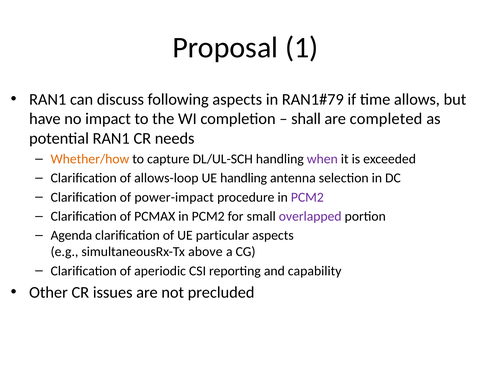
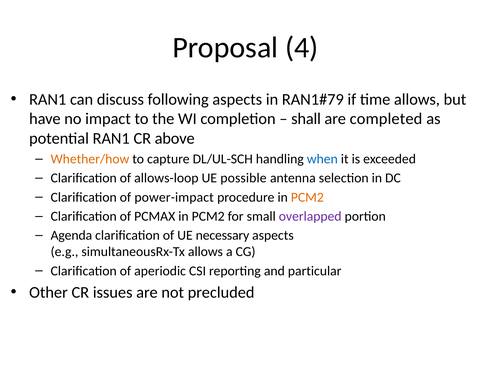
1: 1 -> 4
needs: needs -> above
when colour: purple -> blue
UE handling: handling -> possible
PCM2 at (307, 197) colour: purple -> orange
particular: particular -> necessary
simultaneousRx-Tx above: above -> allows
capability: capability -> particular
